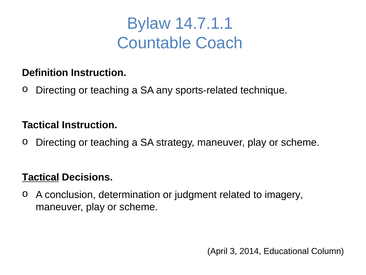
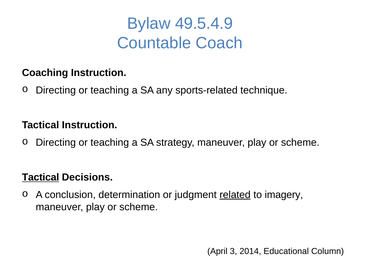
14.7.1.1: 14.7.1.1 -> 49.5.4.9
Definition: Definition -> Coaching
related underline: none -> present
